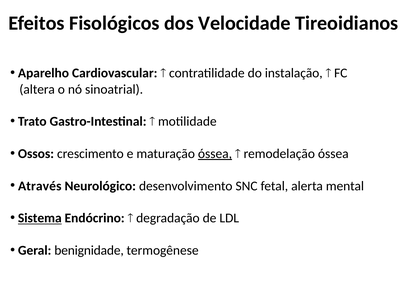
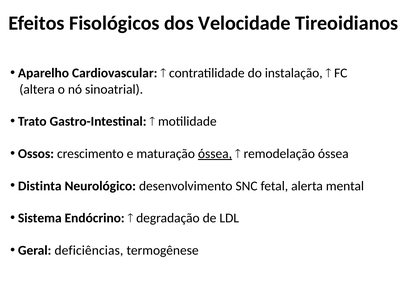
Através: Através -> Distinta
Sistema underline: present -> none
benignidade: benignidade -> deficiências
